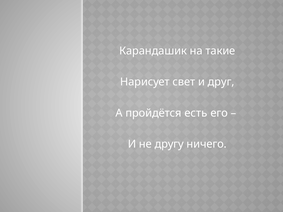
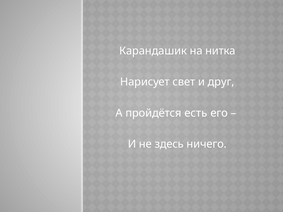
такие: такие -> нитка
другу: другу -> здесь
